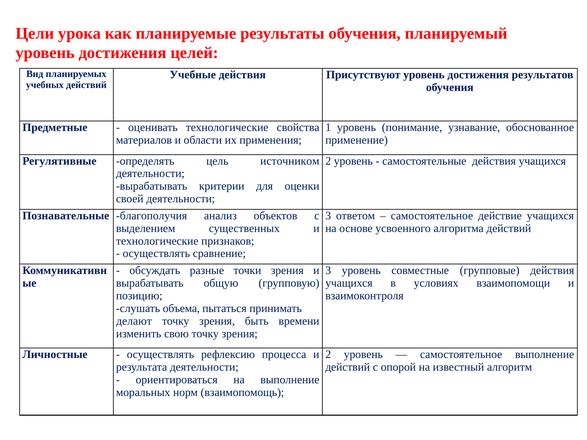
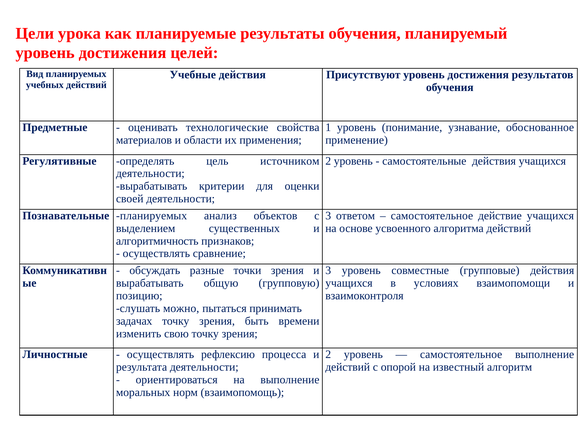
Познавательные благополучия: благополучия -> планируемых
технологические at (157, 241): технологические -> алгоритмичность
объема: объема -> можно
делают: делают -> задачах
